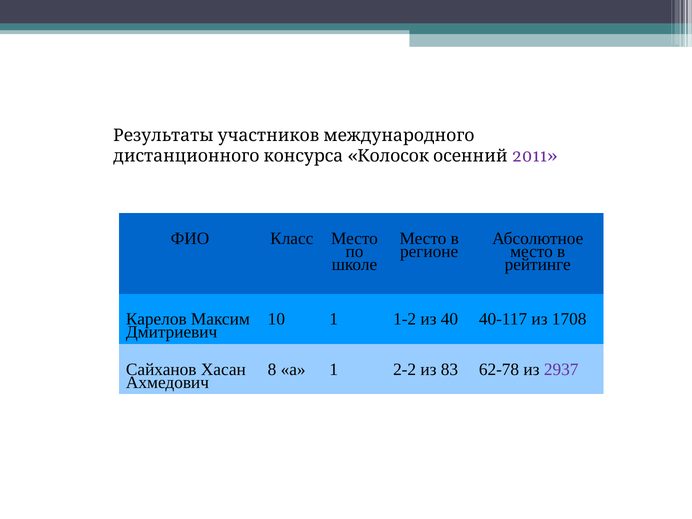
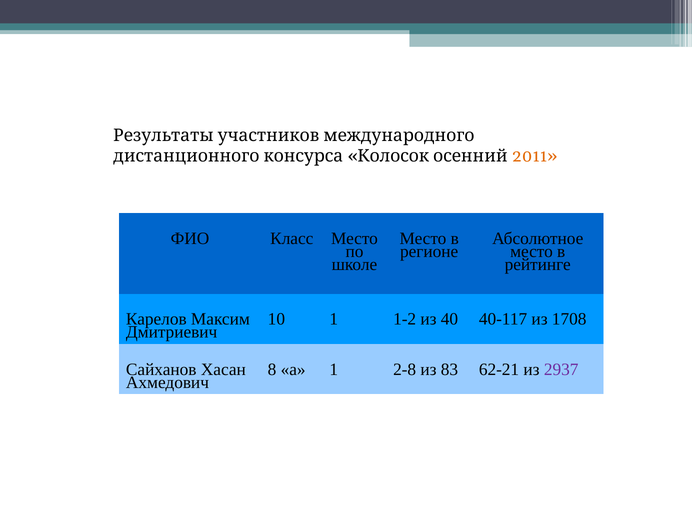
2011 colour: purple -> orange
2-2: 2-2 -> 2-8
62-78: 62-78 -> 62-21
